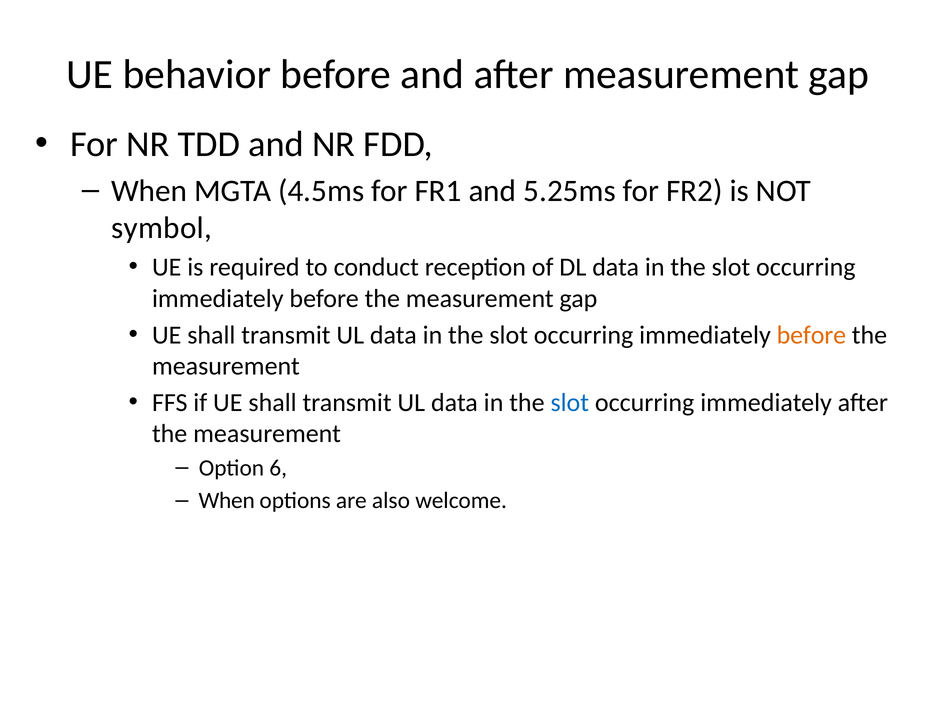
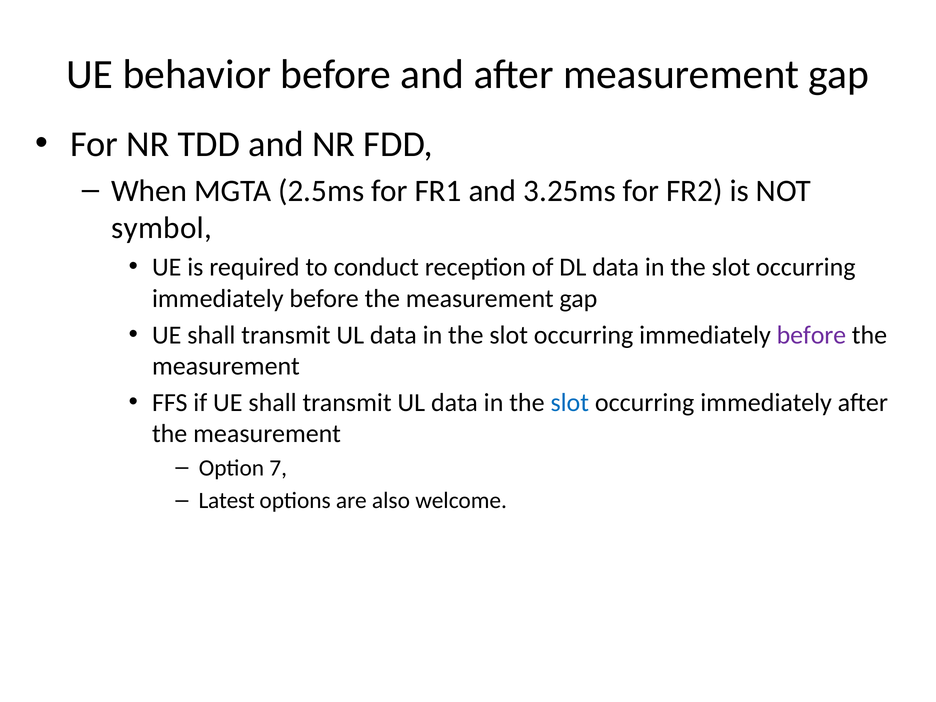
4.5ms: 4.5ms -> 2.5ms
5.25ms: 5.25ms -> 3.25ms
before at (811, 335) colour: orange -> purple
6: 6 -> 7
When at (227, 501): When -> Latest
